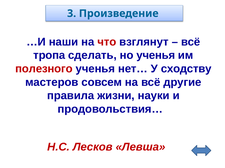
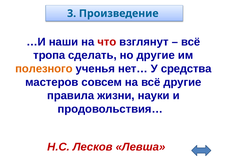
но ученья: ученья -> другие
полезного colour: red -> orange
сходству: сходству -> средства
